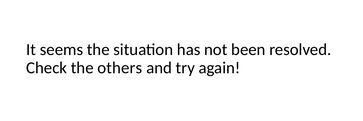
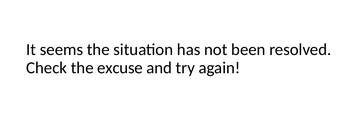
others: others -> excuse
